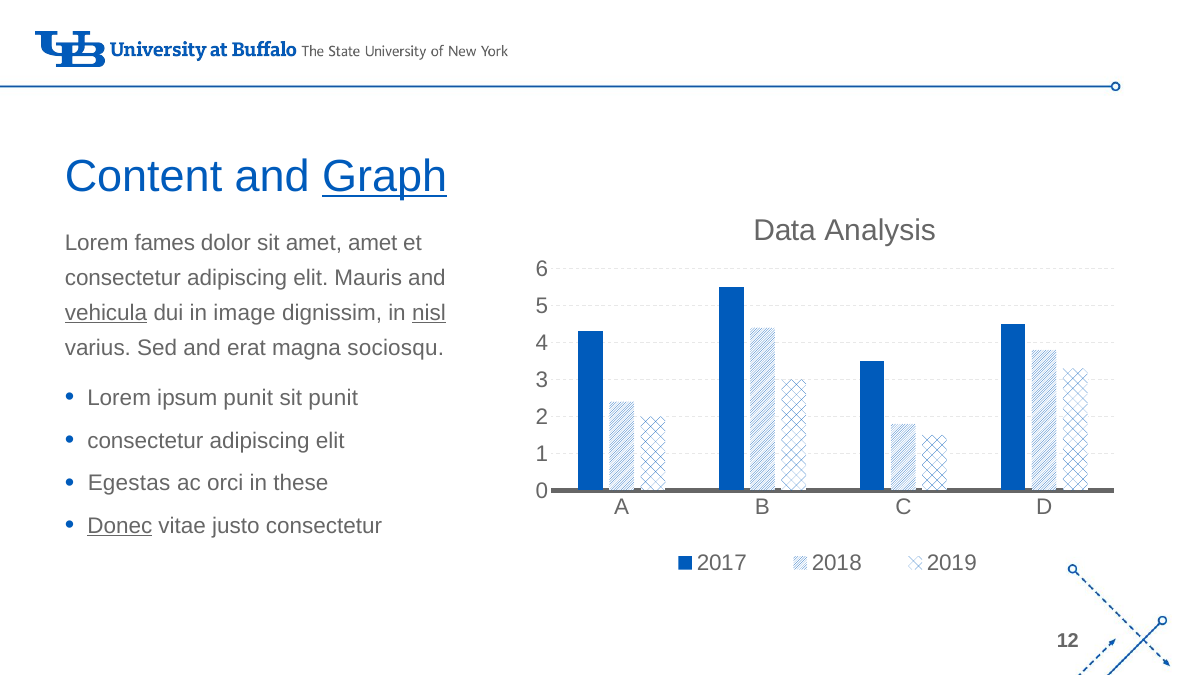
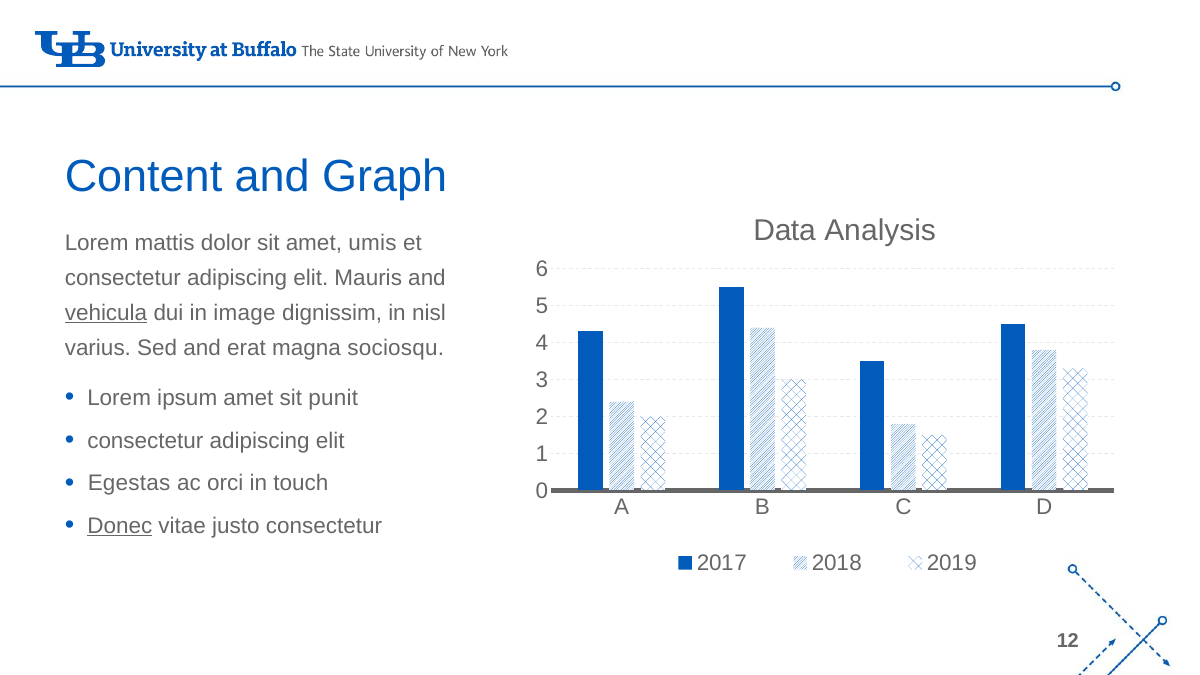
Graph underline: present -> none
fames: fames -> mattis
amet amet: amet -> umis
nisl underline: present -> none
ipsum punit: punit -> amet
these: these -> touch
